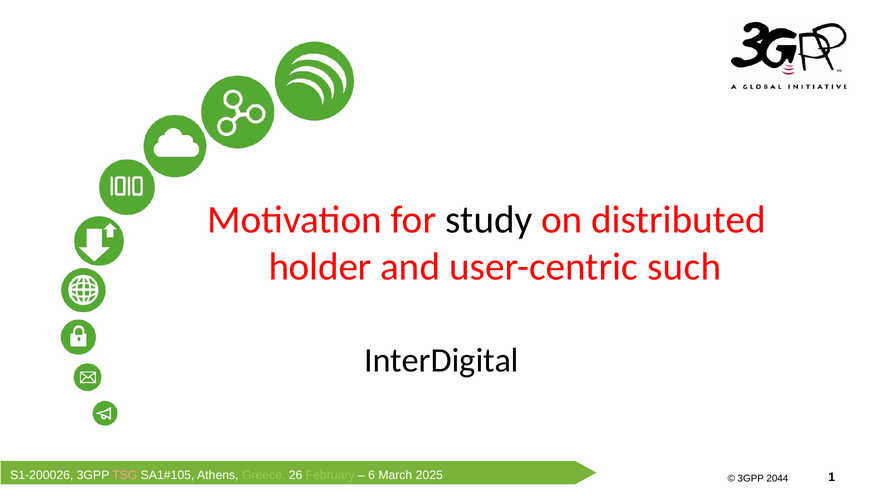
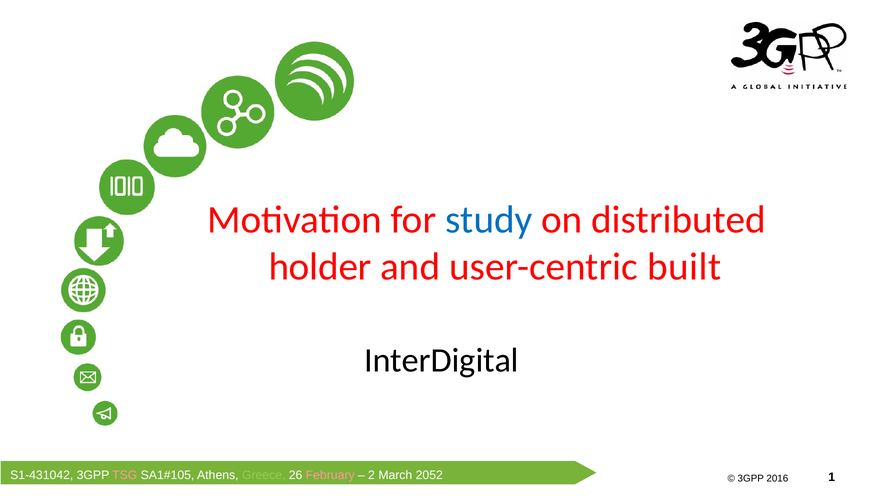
study colour: black -> blue
such: such -> built
S1-200026: S1-200026 -> S1-431042
February colour: light green -> pink
6: 6 -> 2
2025: 2025 -> 2052
2044: 2044 -> 2016
